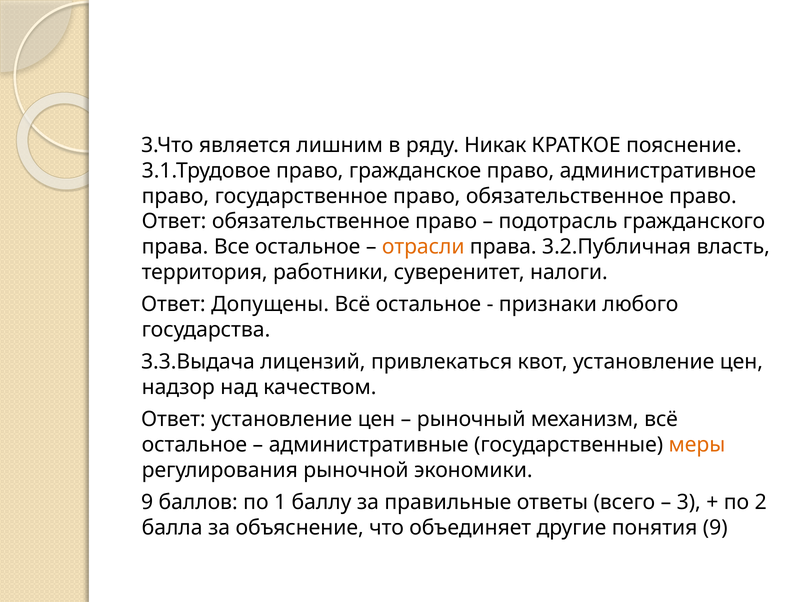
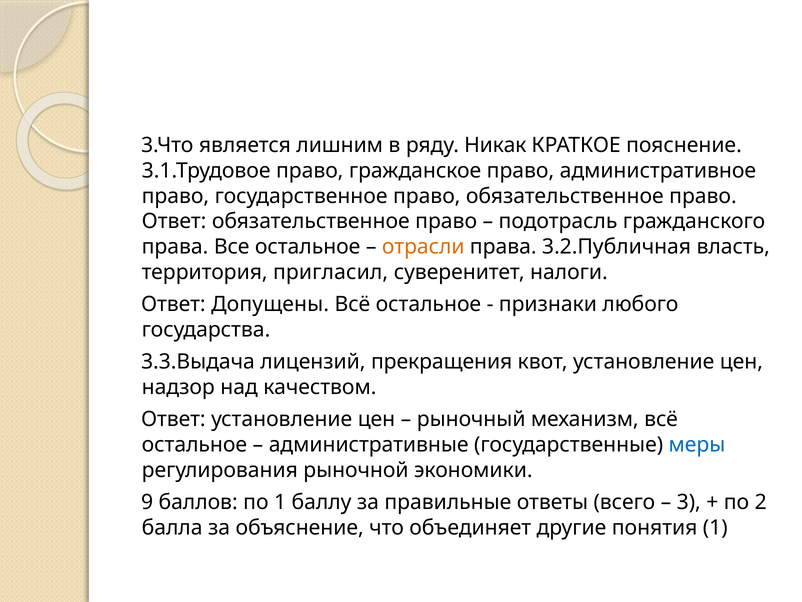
работники: работники -> пригласил
привлекаться: привлекаться -> прекращения
меры colour: orange -> blue
понятия 9: 9 -> 1
